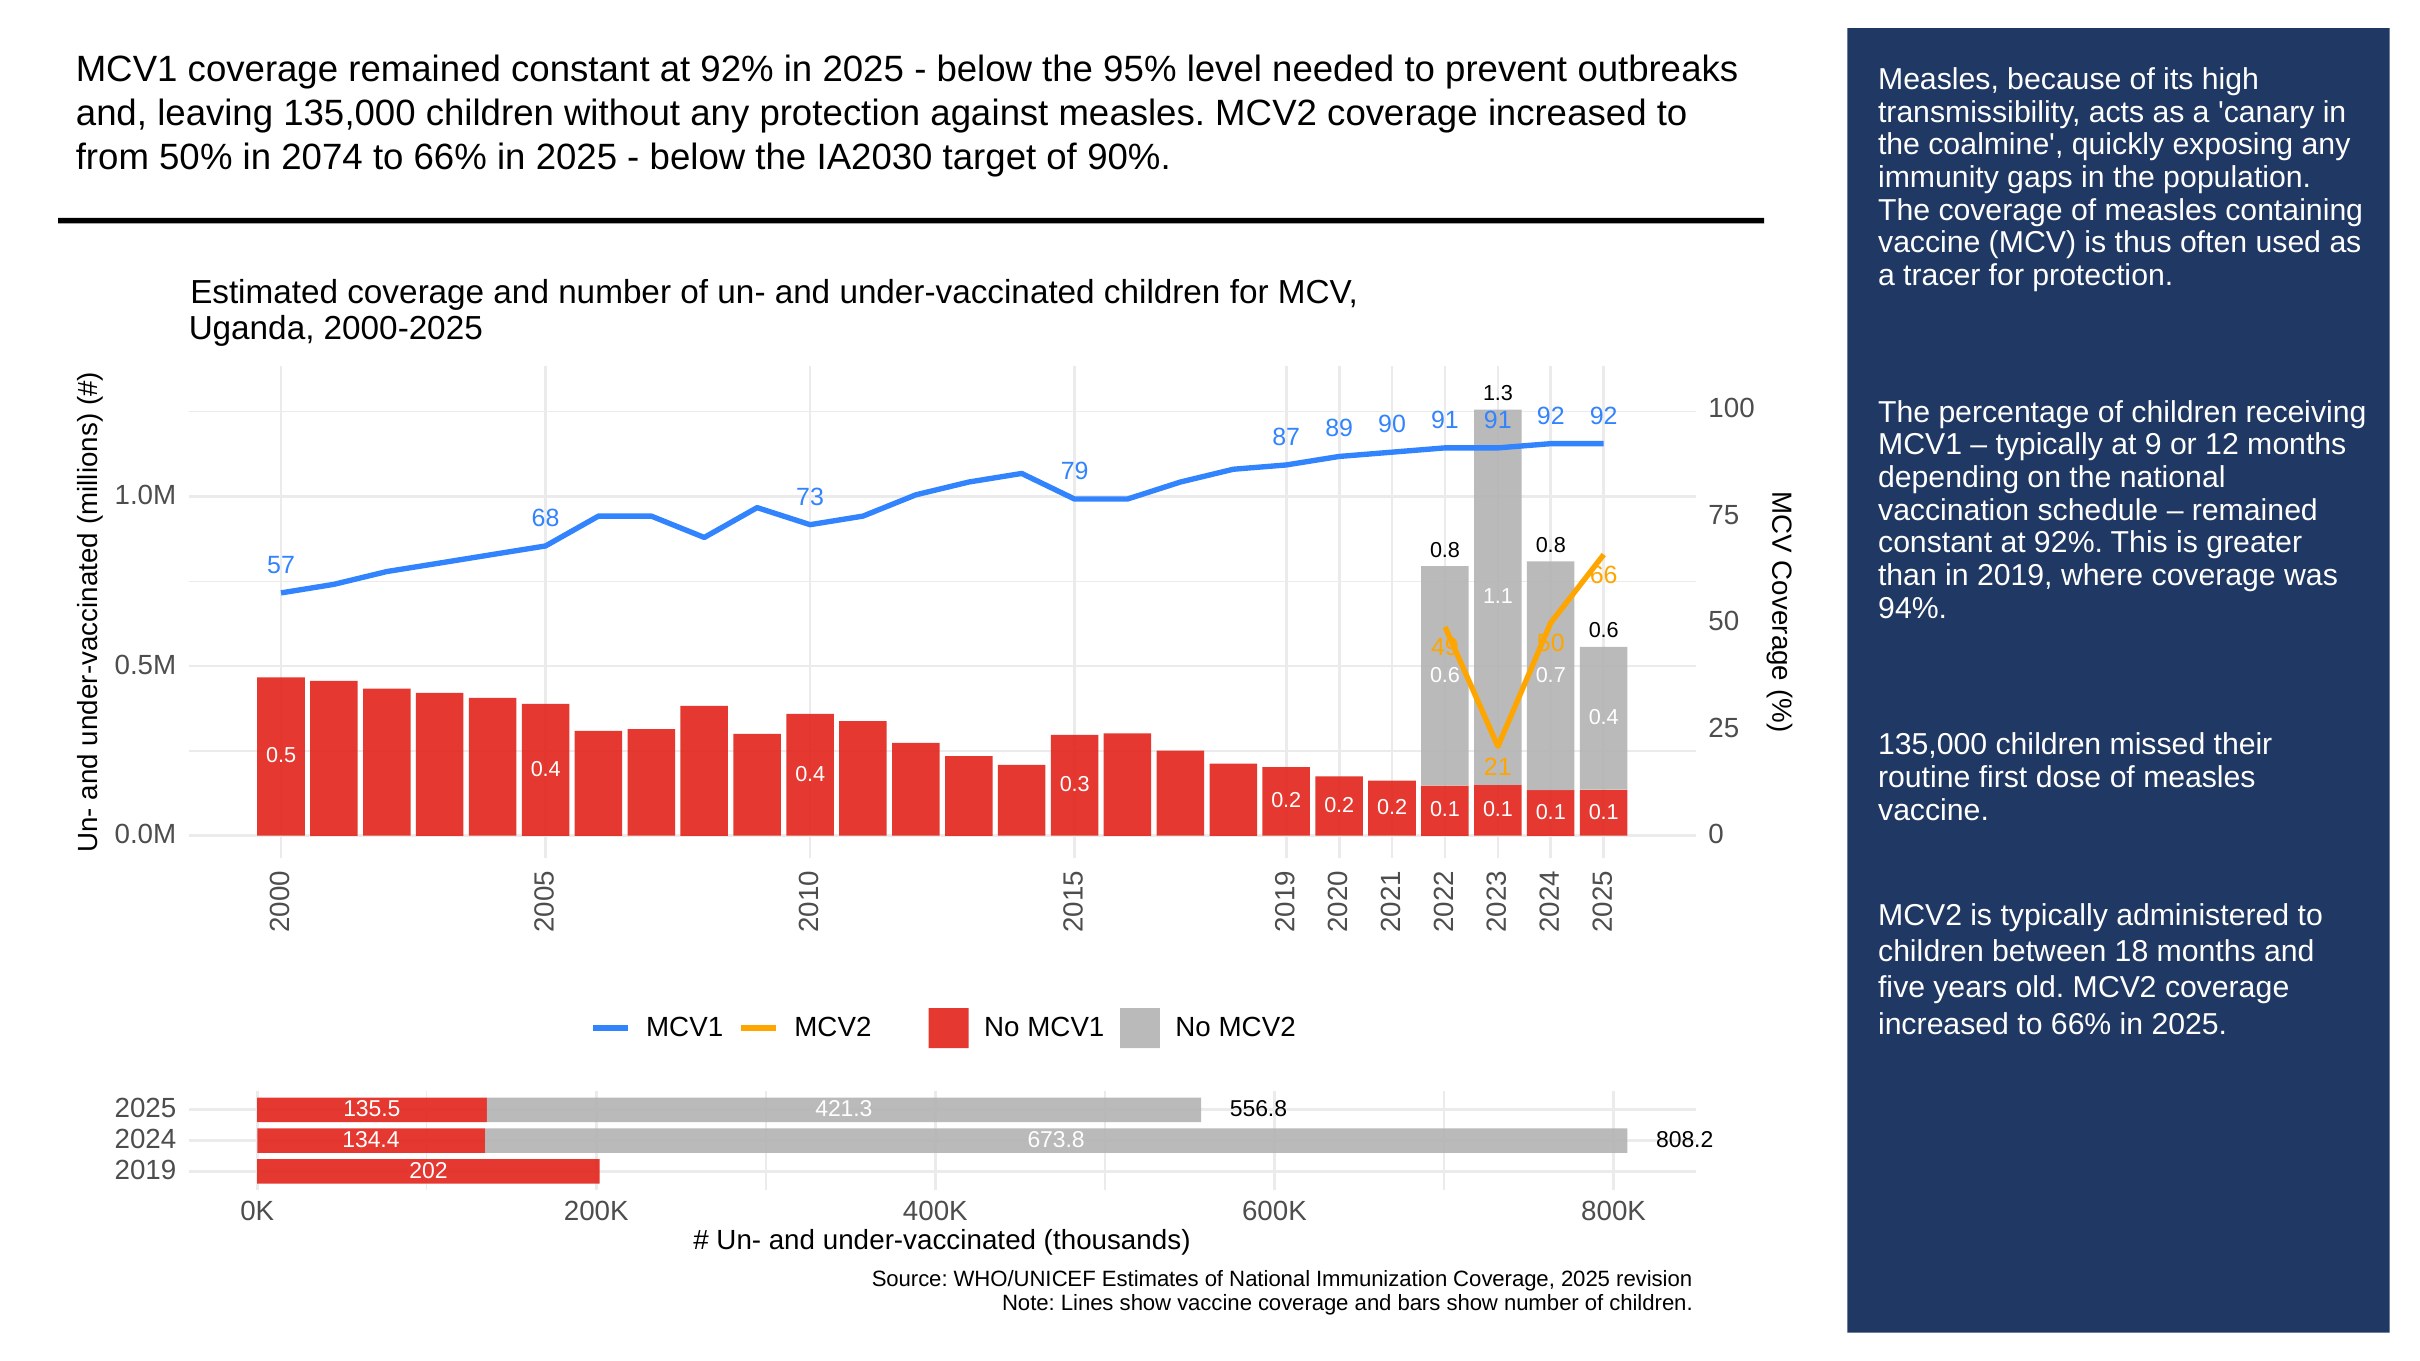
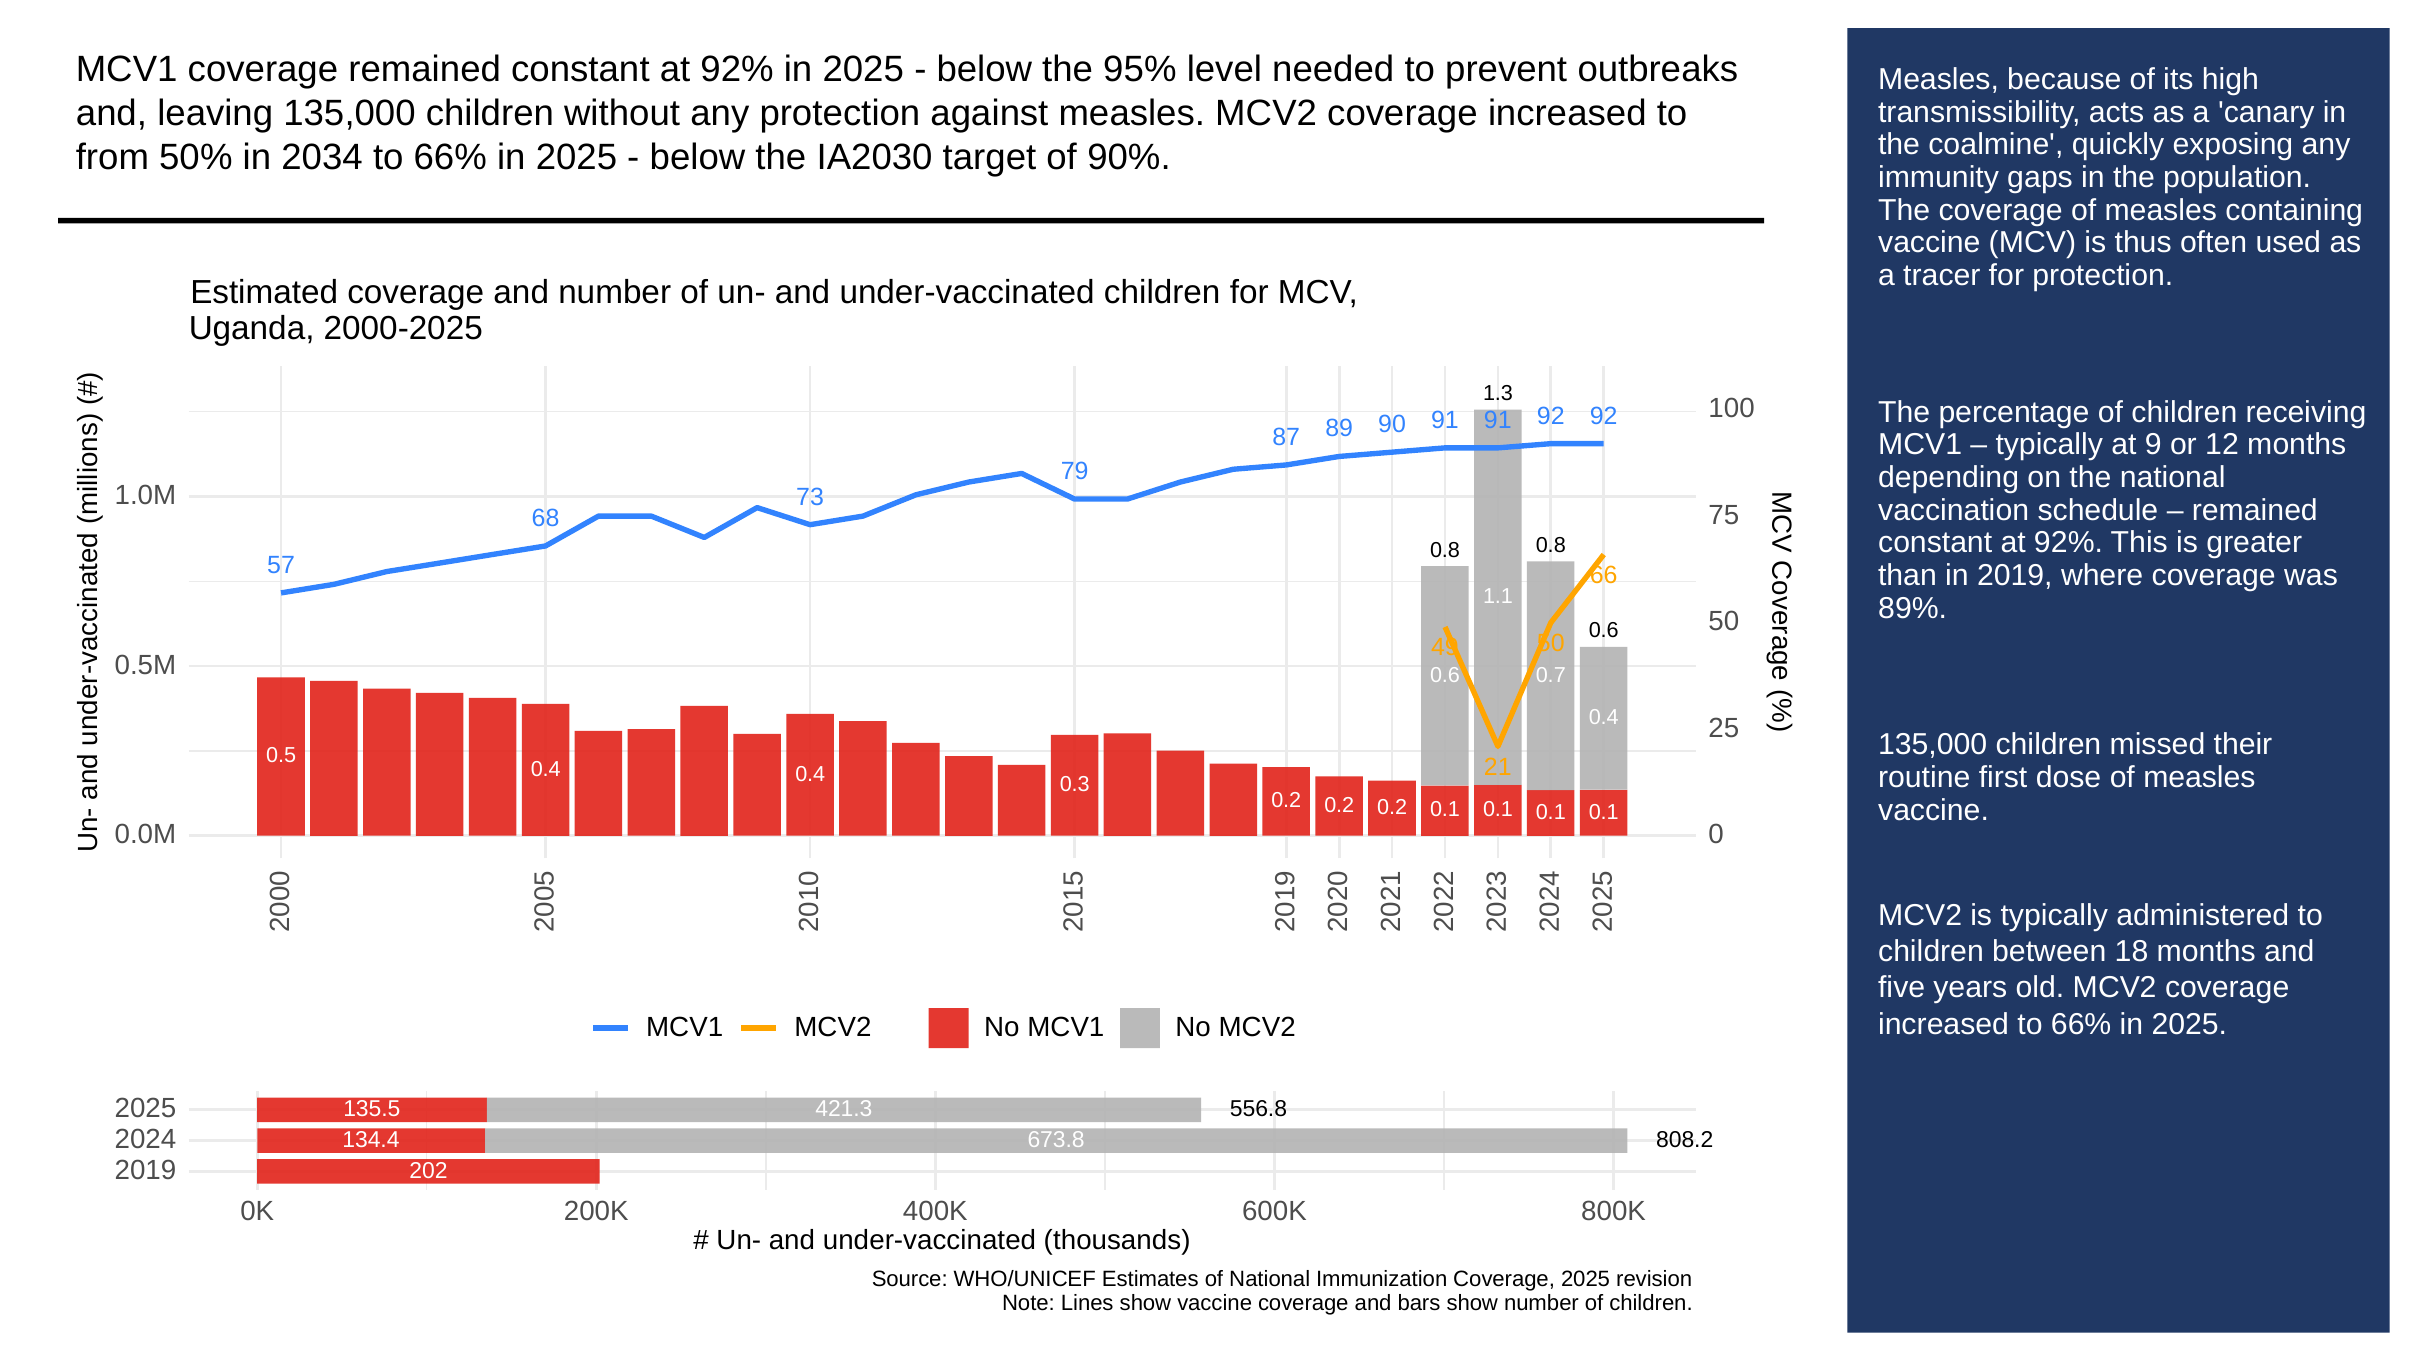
2074: 2074 -> 2034
94%: 94% -> 89%
